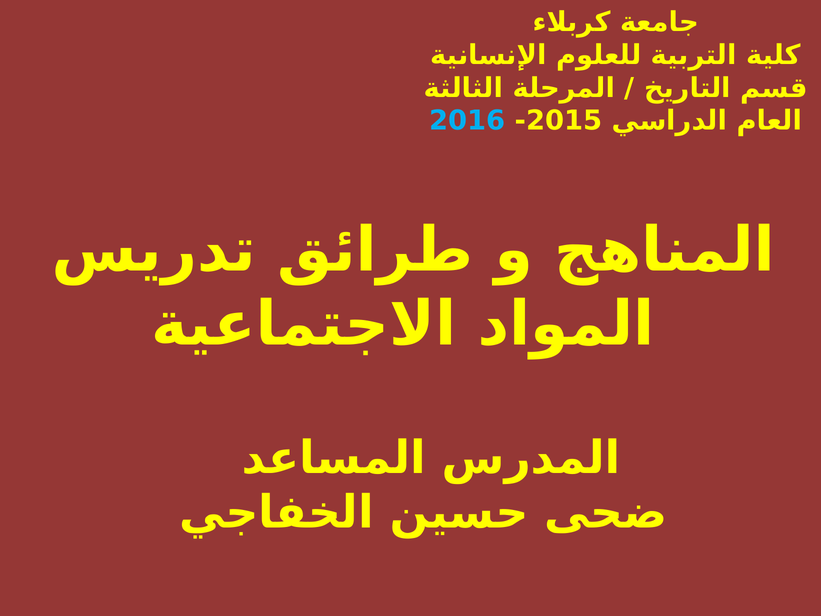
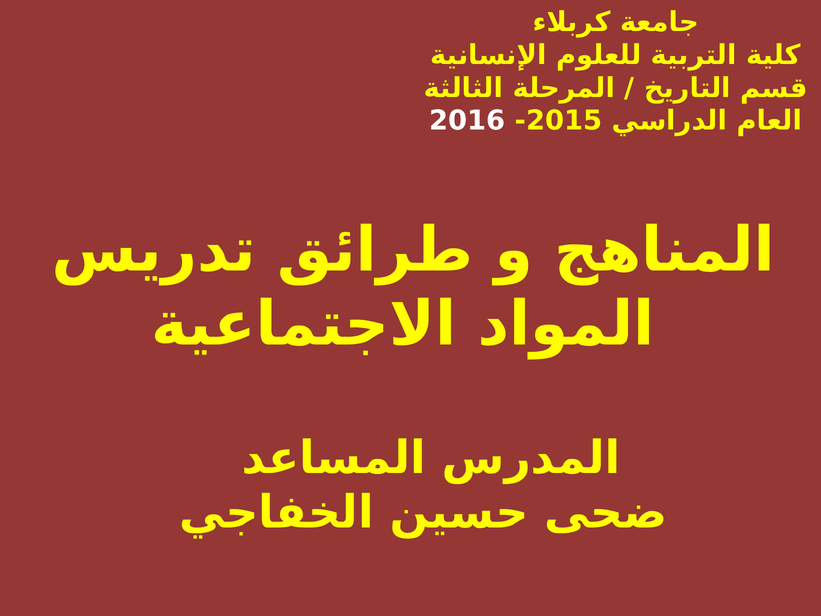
2016 colour: light blue -> white
